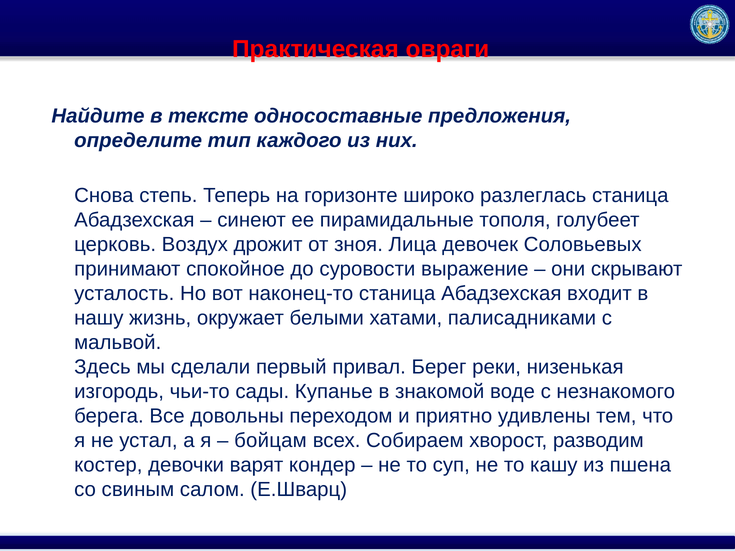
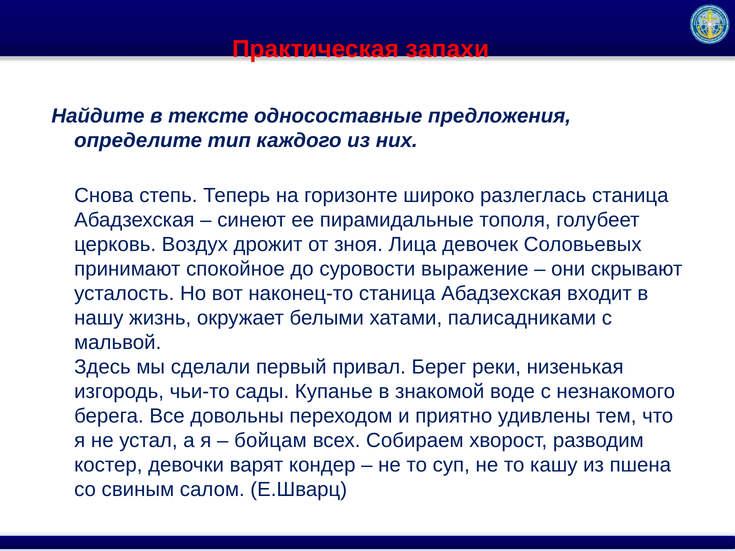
овраги: овраги -> запахи
